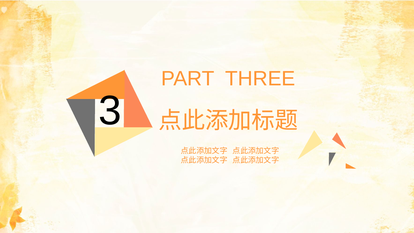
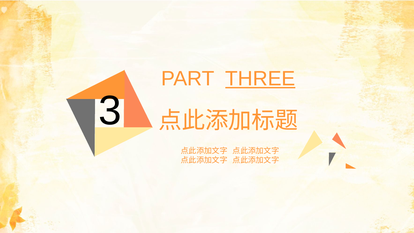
THREE underline: none -> present
